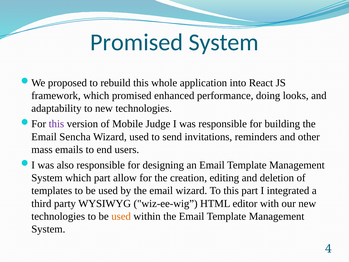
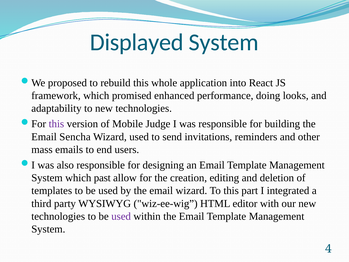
Promised at (137, 42): Promised -> Displayed
which part: part -> past
used at (121, 216) colour: orange -> purple
